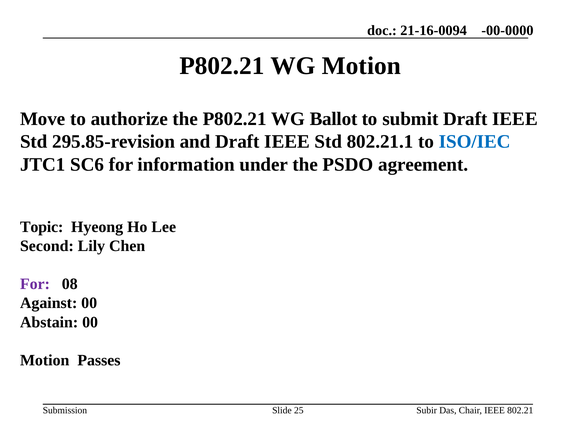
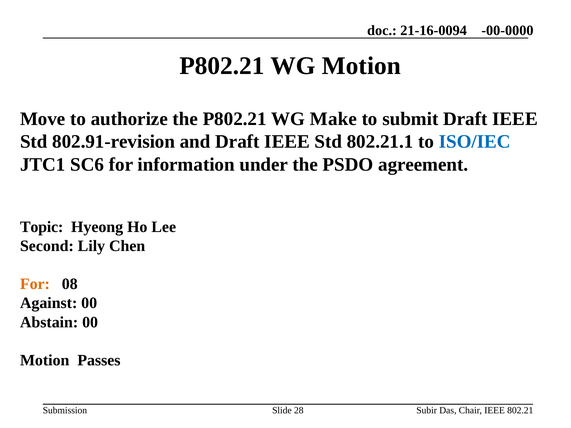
Ballot: Ballot -> Make
295.85-revision: 295.85-revision -> 802.91-revision
For at (35, 284) colour: purple -> orange
25: 25 -> 28
